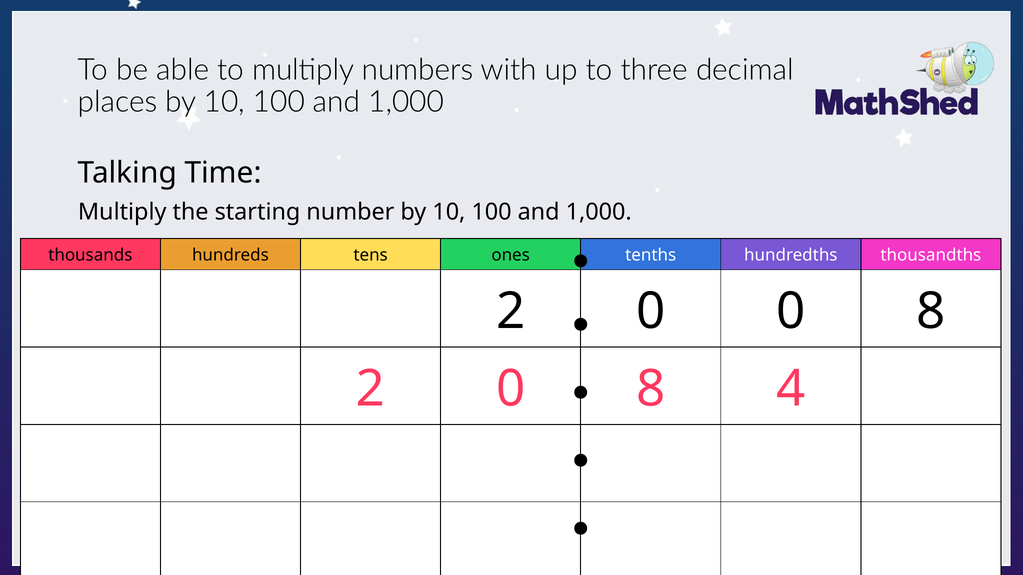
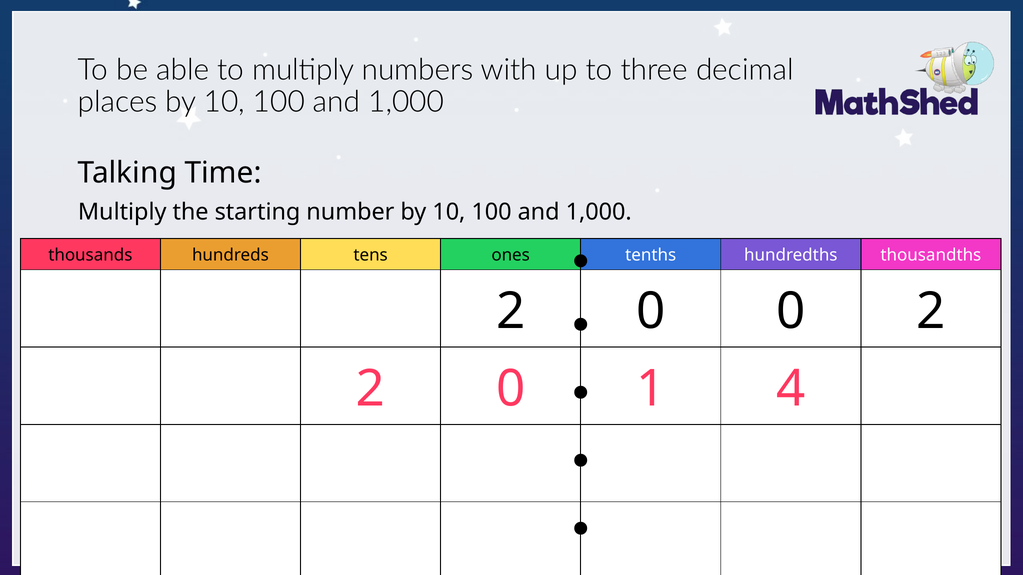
0 0 8: 8 -> 2
2 0 8: 8 -> 1
